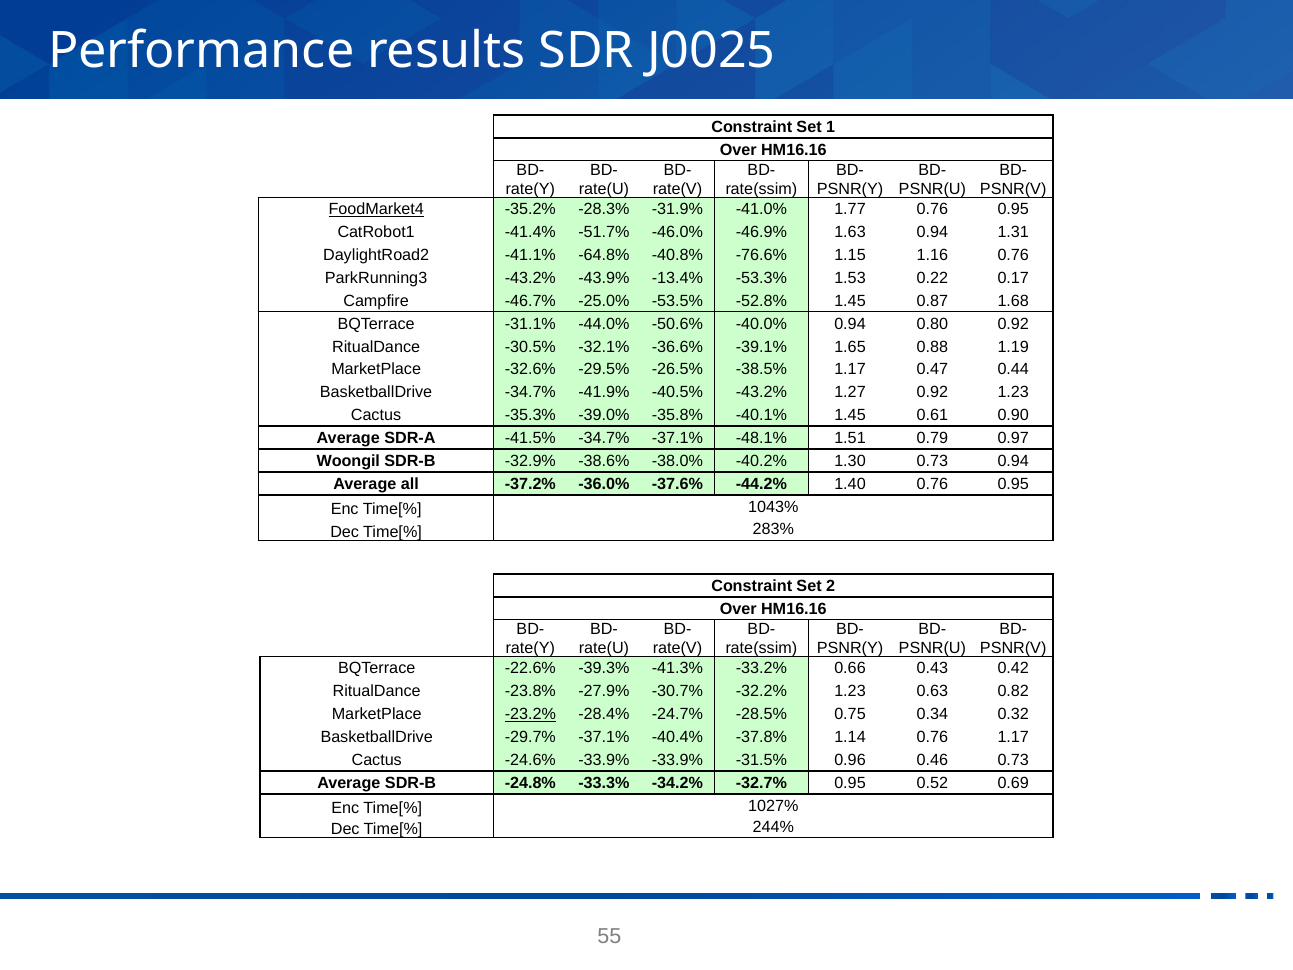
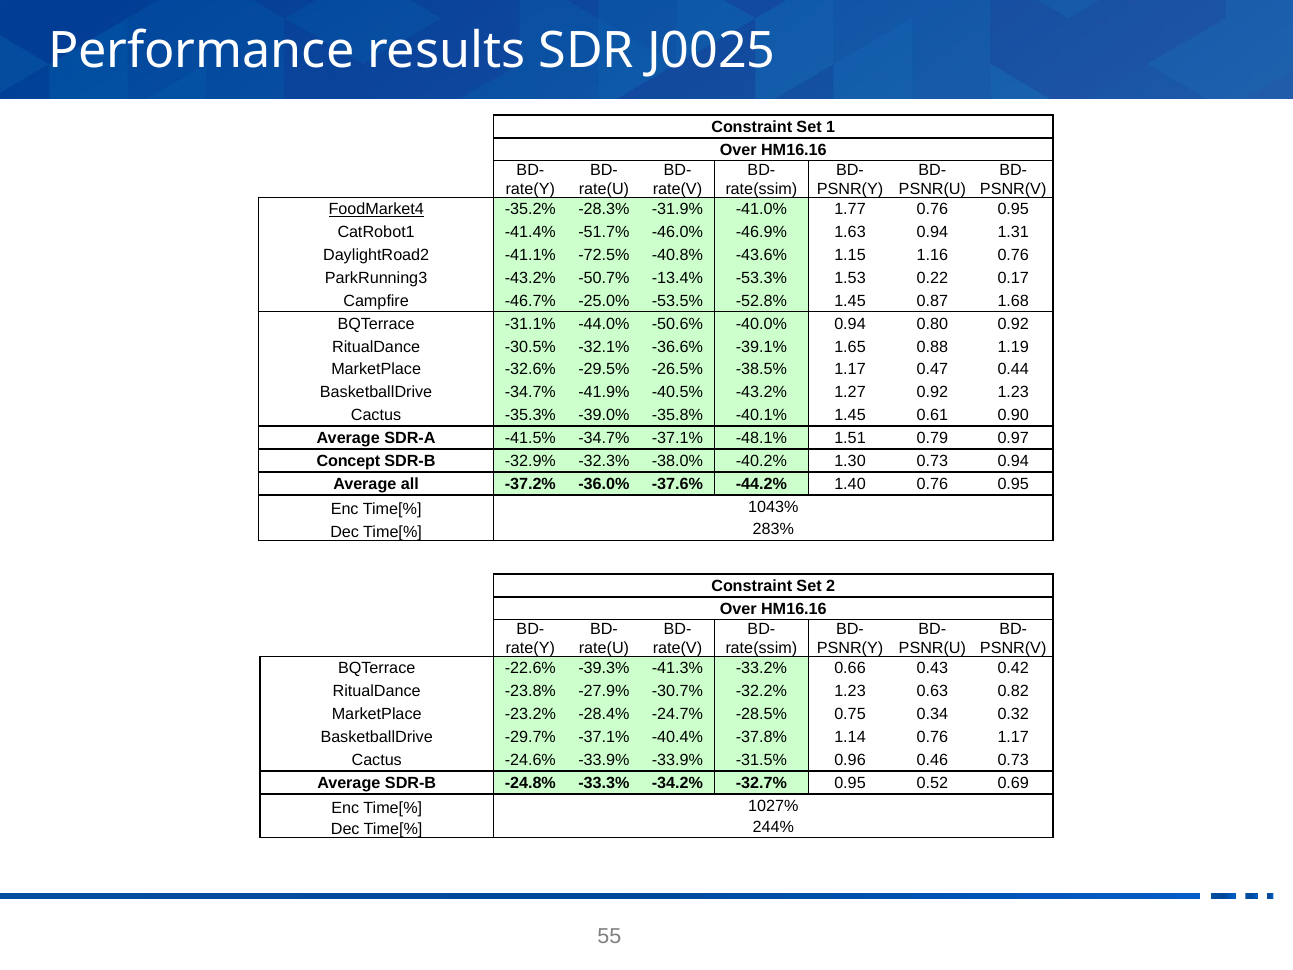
-64.8%: -64.8% -> -72.5%
-76.6%: -76.6% -> -43.6%
-43.9%: -43.9% -> -50.7%
Woongil: Woongil -> Concept
-38.6%: -38.6% -> -32.3%
-23.2% underline: present -> none
